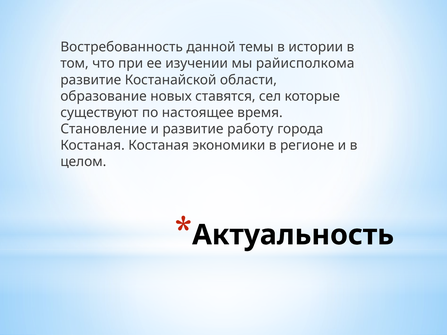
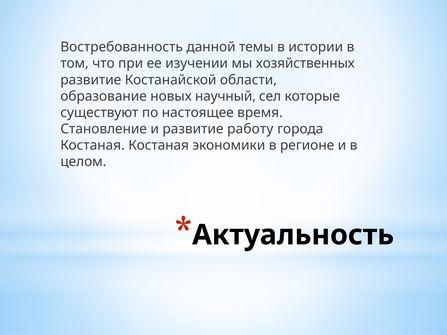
райисполкома: райисполкома -> хозяйственных
ставятся: ставятся -> научный
